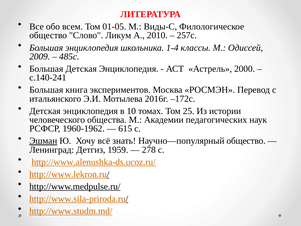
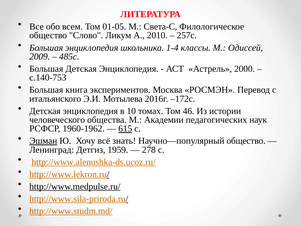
Виды-С: Виды-С -> Света-С
с.140-241: с.140-241 -> с.140-753
25: 25 -> 46
615 underline: none -> present
